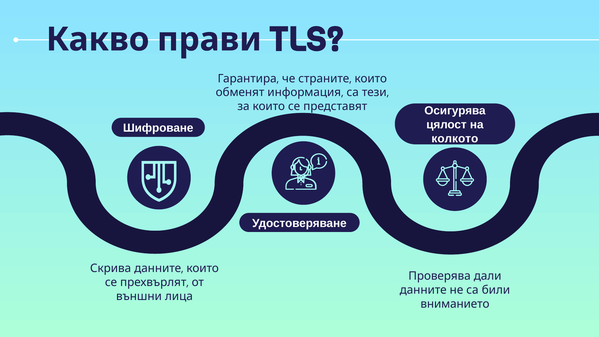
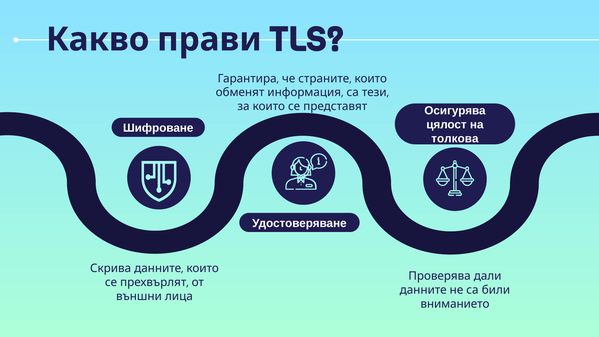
колкото: колкото -> толкова
